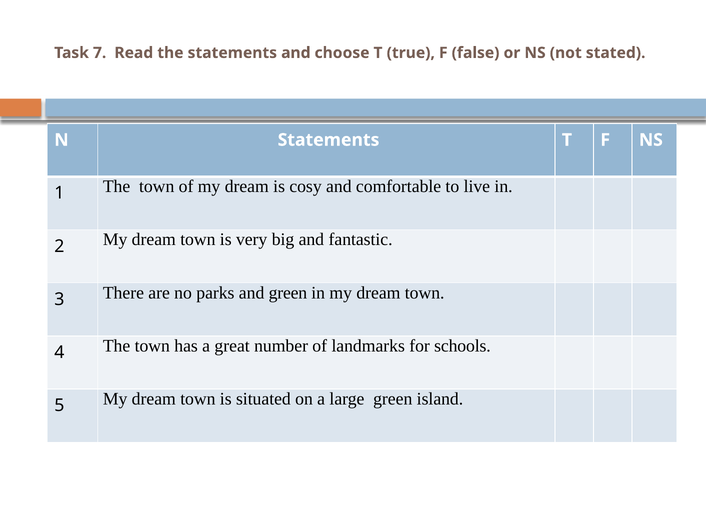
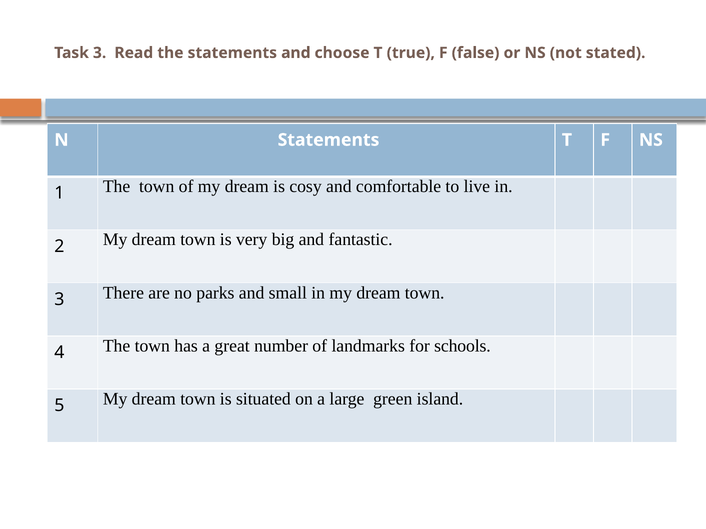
Task 7: 7 -> 3
and green: green -> small
